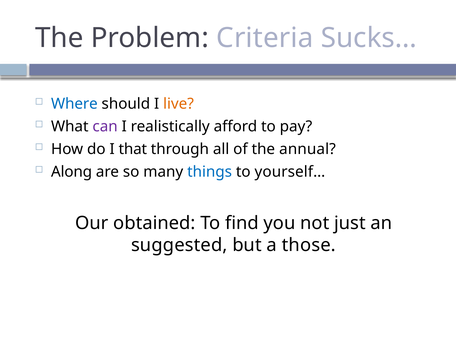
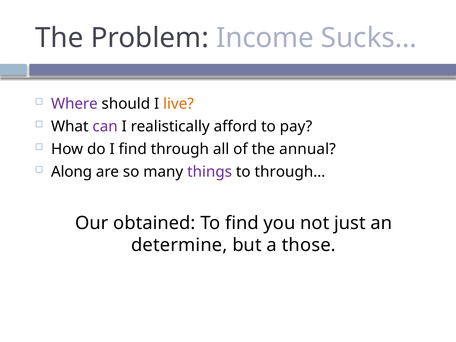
Criteria: Criteria -> Income
Where colour: blue -> purple
I that: that -> find
things colour: blue -> purple
yourself…: yourself… -> through…
suggested: suggested -> determine
